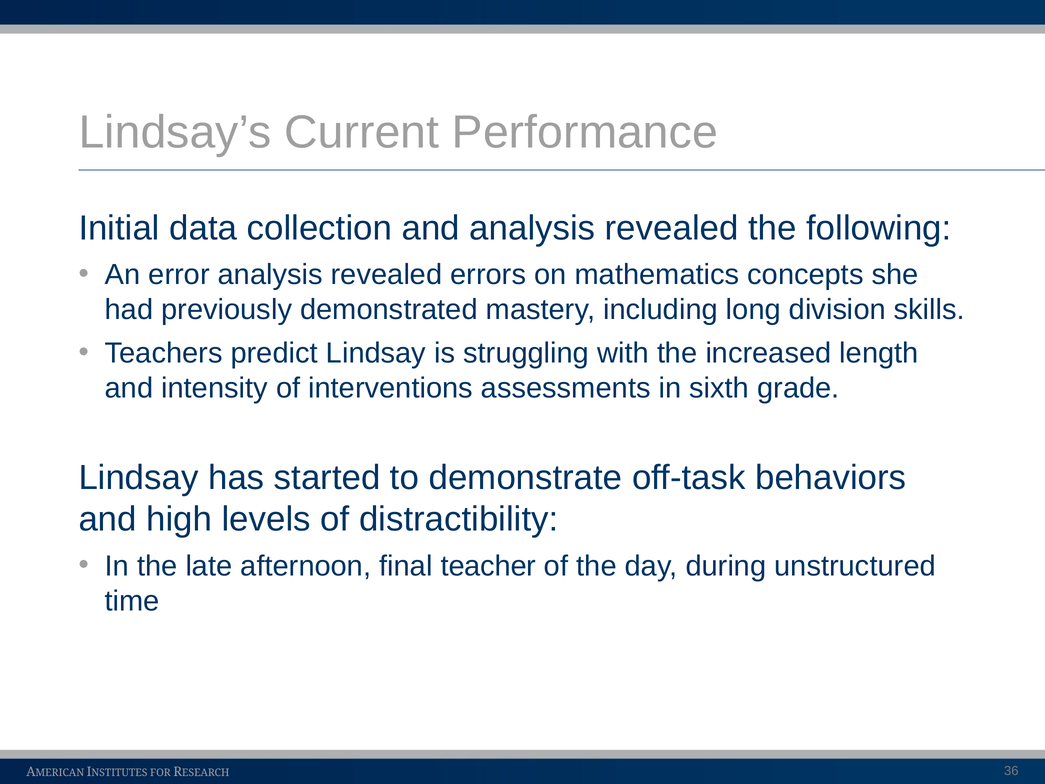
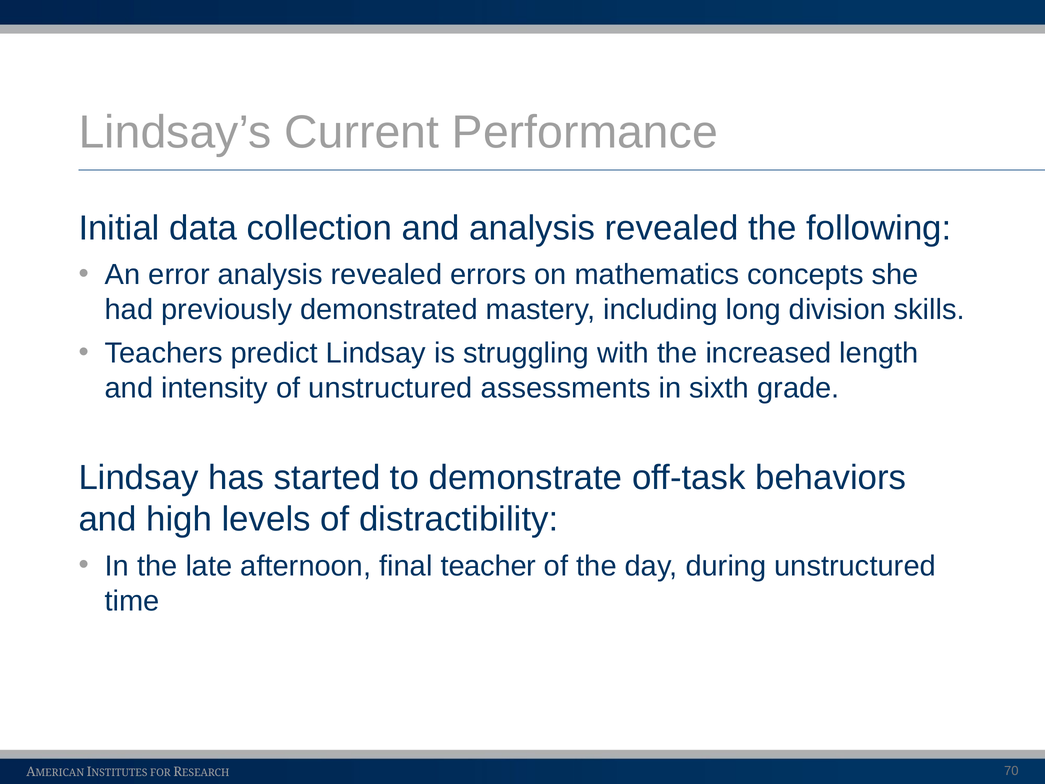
of interventions: interventions -> unstructured
36: 36 -> 70
